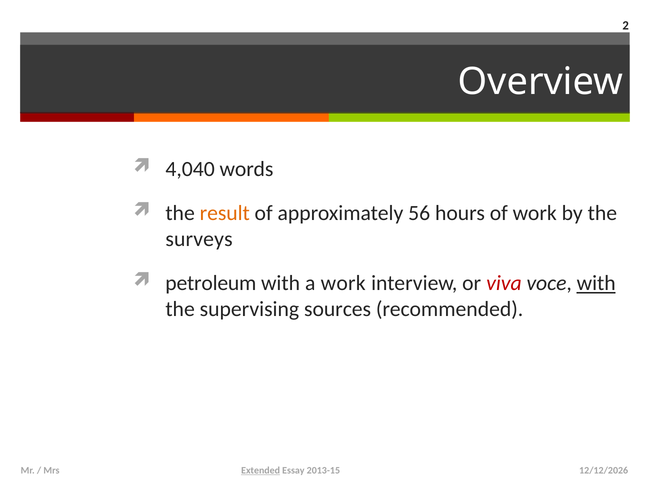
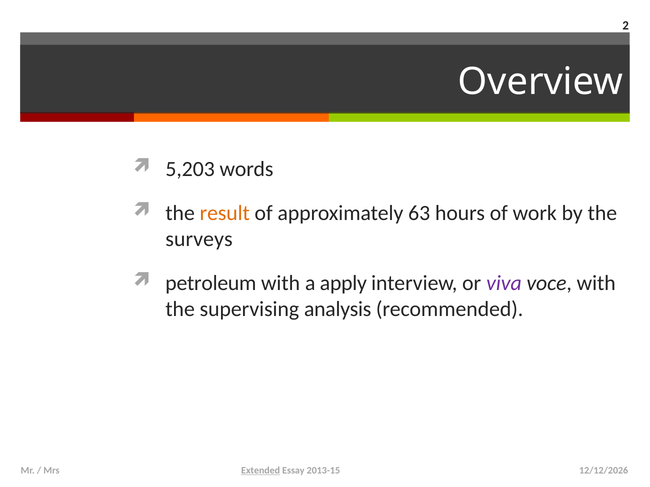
4,040: 4,040 -> 5,203
56: 56 -> 63
a work: work -> apply
viva colour: red -> purple
with at (596, 284) underline: present -> none
sources: sources -> analysis
